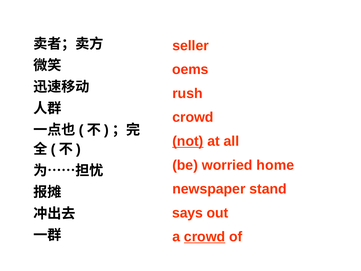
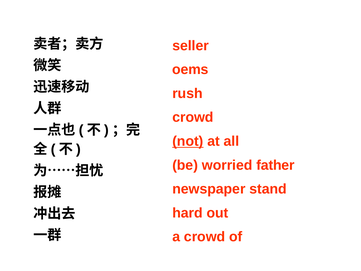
home: home -> father
says: says -> hard
crowd at (205, 237) underline: present -> none
